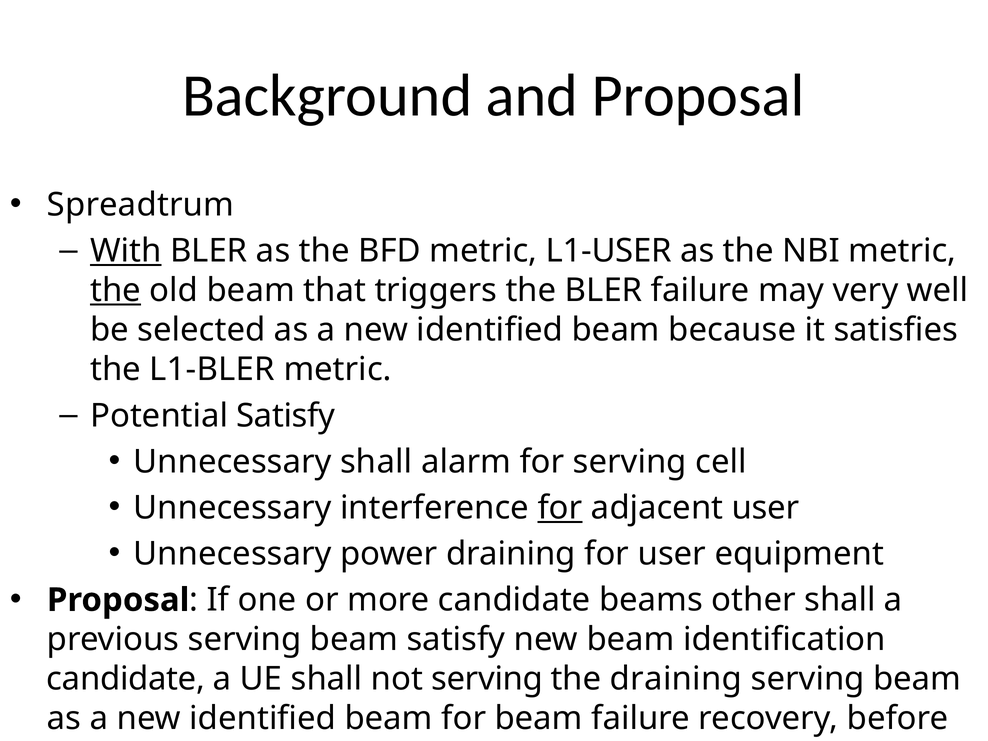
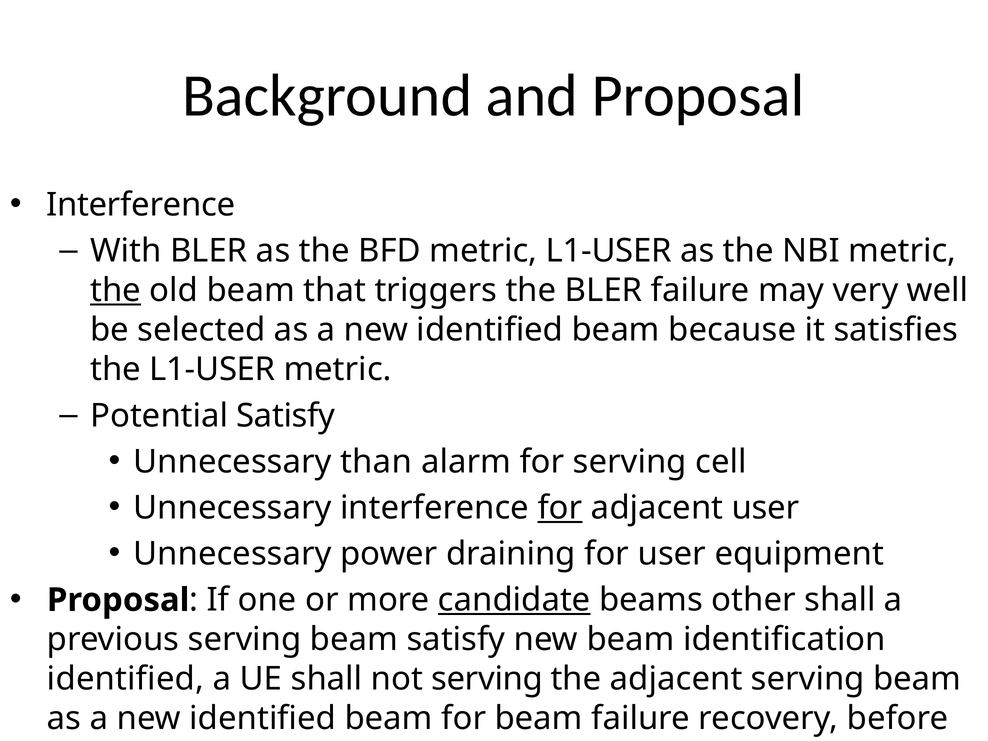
Spreadtrum at (141, 205): Spreadtrum -> Interference
With underline: present -> none
the L1-BLER: L1-BLER -> L1-USER
Unnecessary shall: shall -> than
candidate at (514, 600) underline: none -> present
candidate at (126, 679): candidate -> identified
the draining: draining -> adjacent
